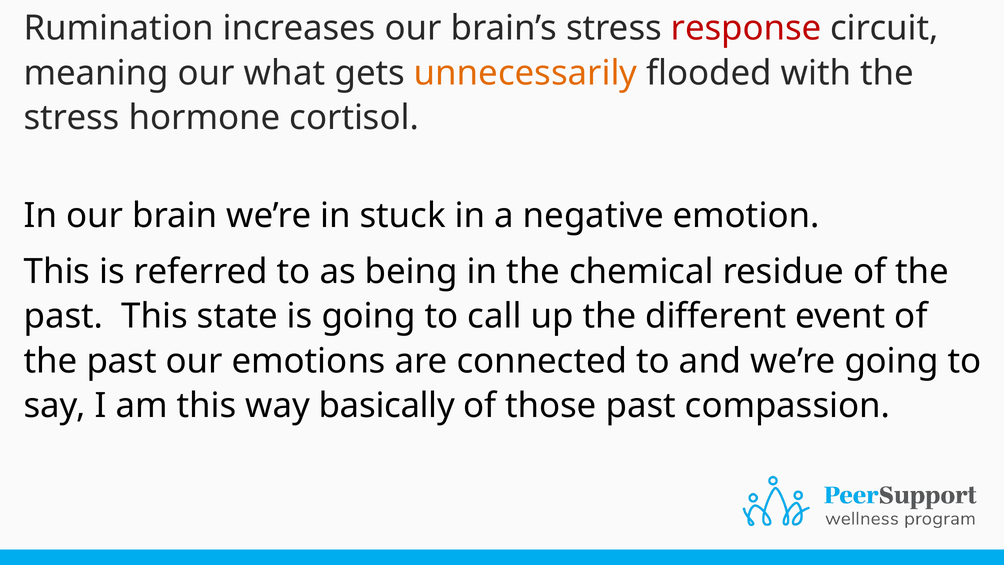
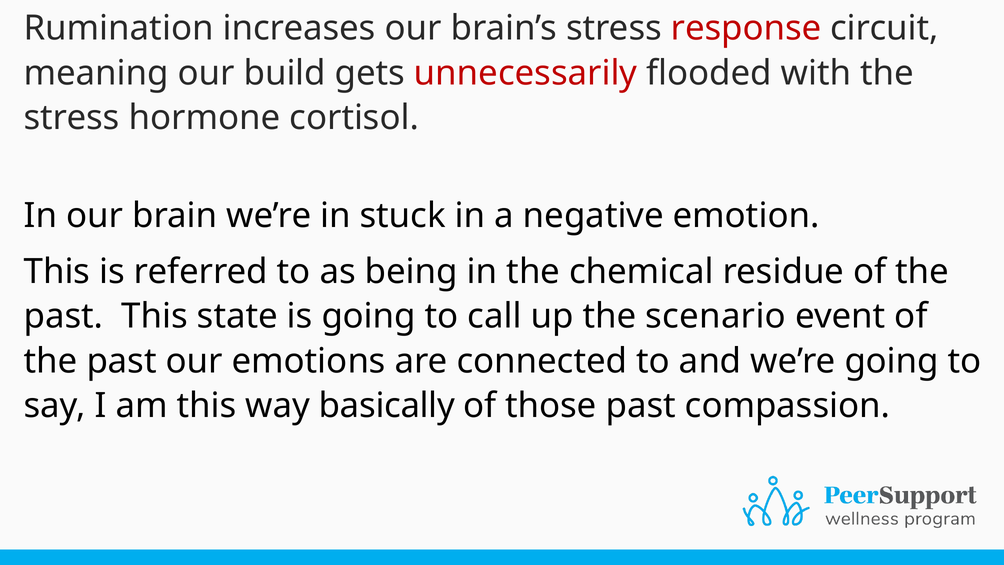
what: what -> build
unnecessarily colour: orange -> red
different: different -> scenario
